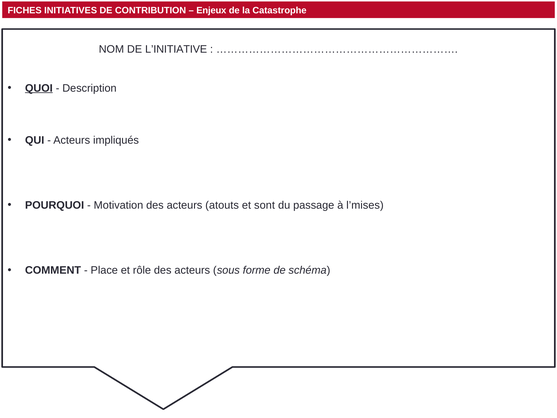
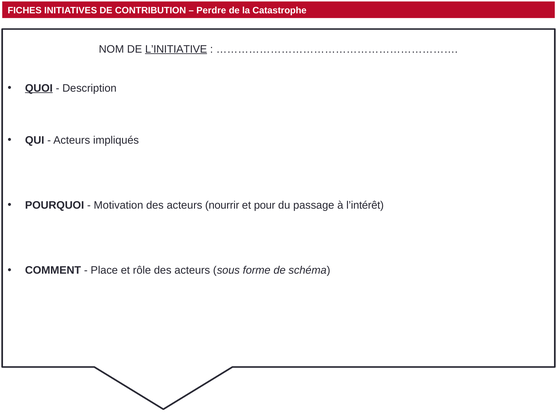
Enjeux: Enjeux -> Perdre
L’INITIATIVE underline: none -> present
atouts: atouts -> nourrir
sont: sont -> pour
l’mises: l’mises -> l’intérêt
